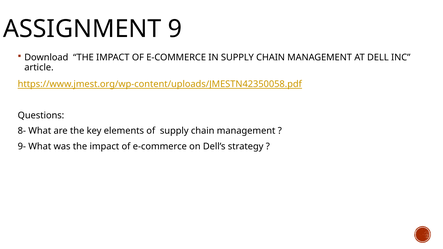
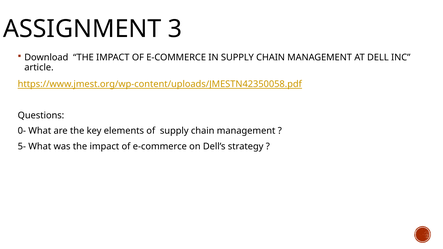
9: 9 -> 3
8-: 8- -> 0-
9-: 9- -> 5-
